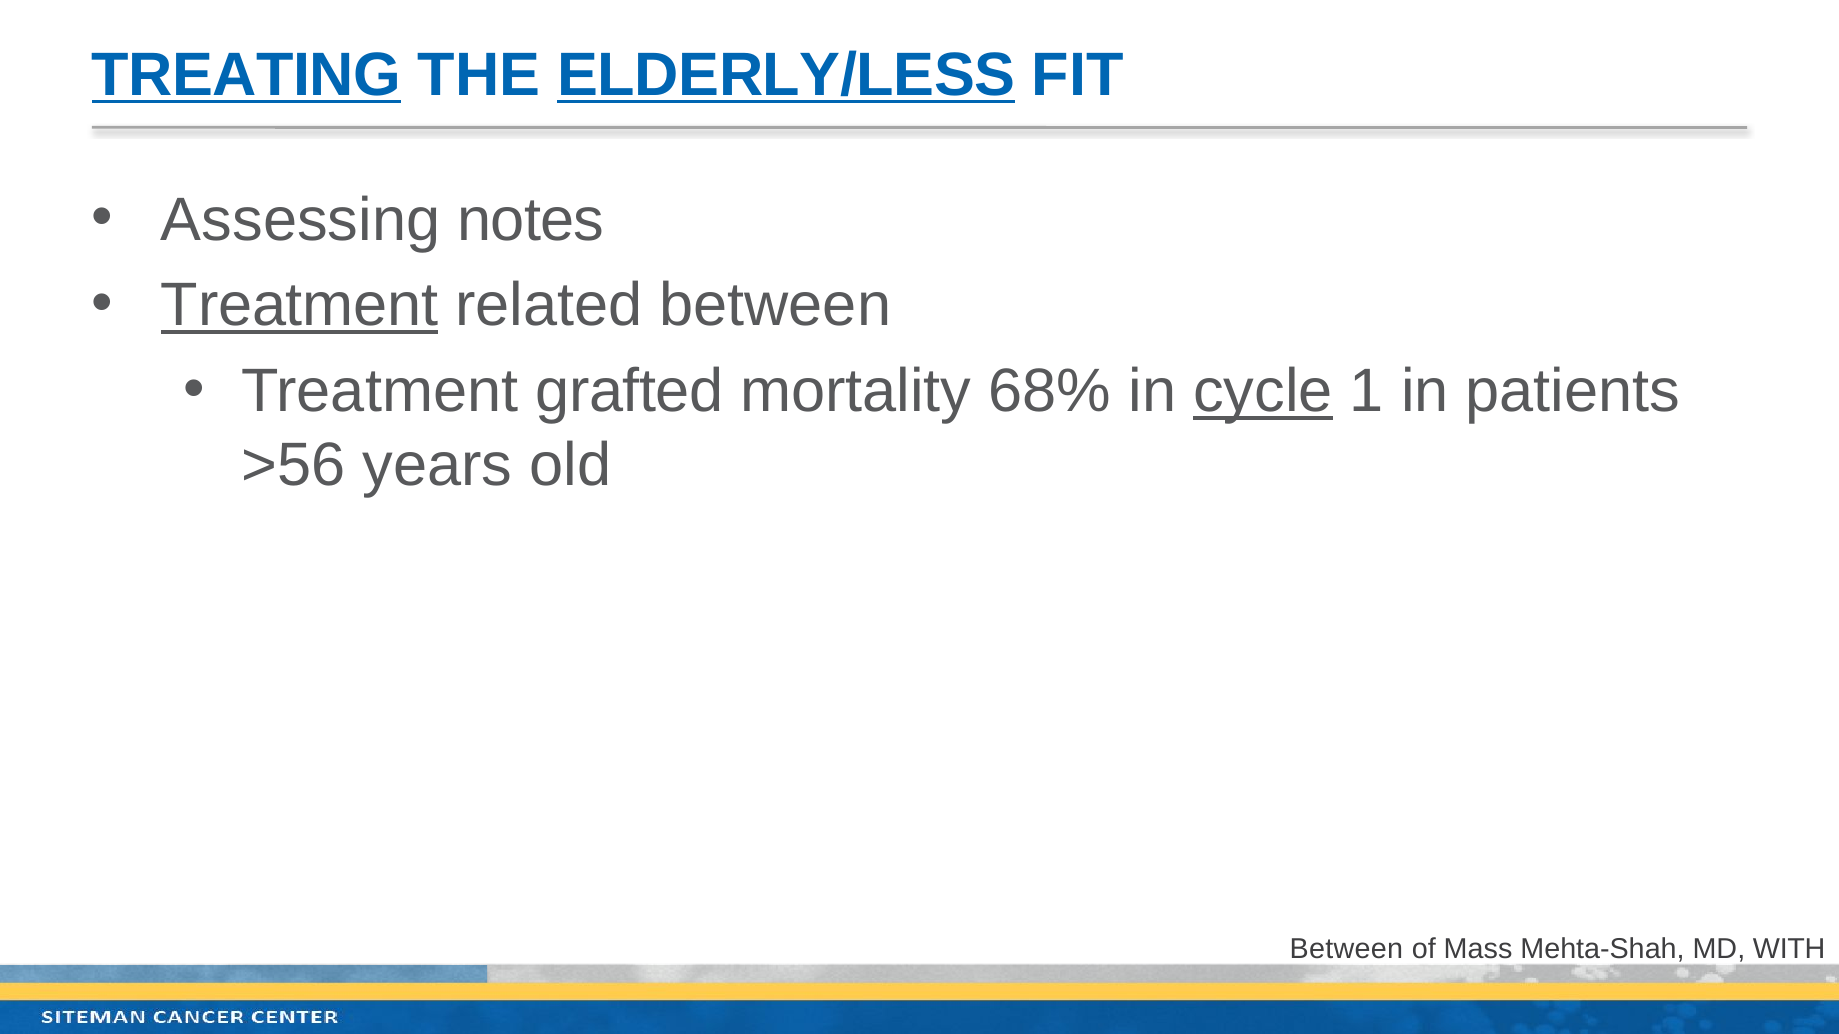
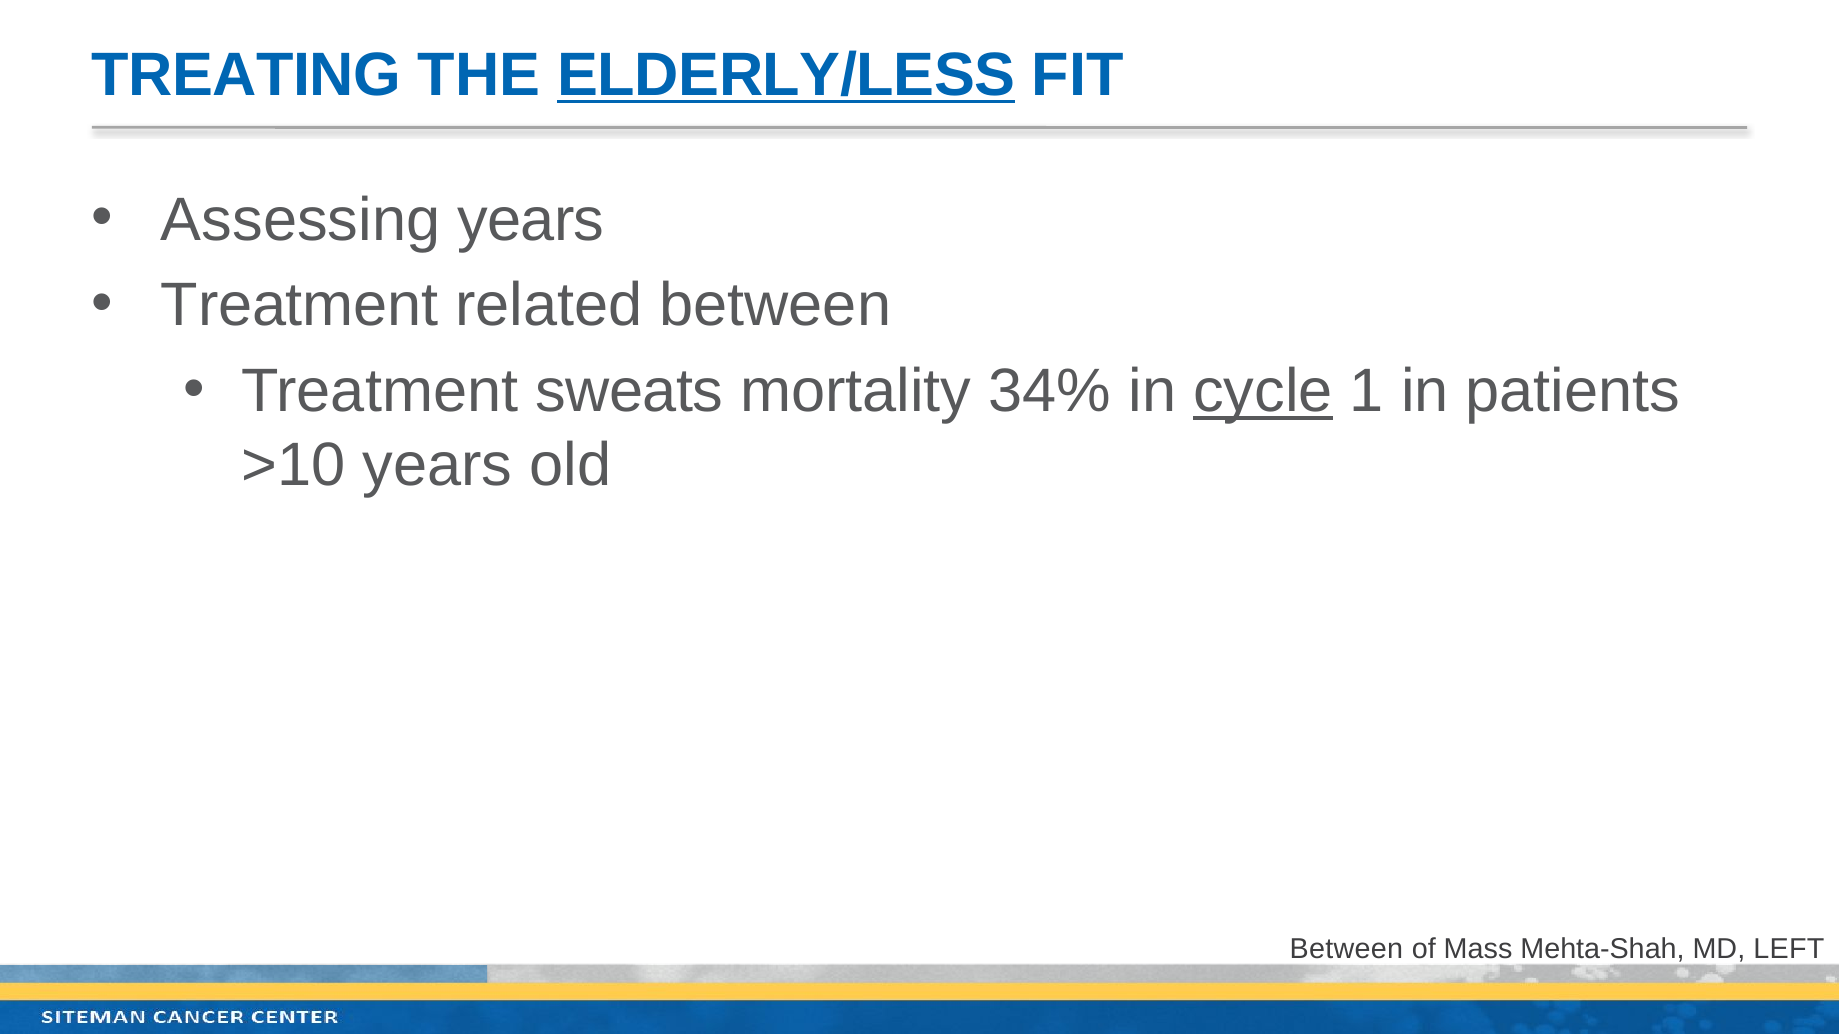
TREATING underline: present -> none
Assessing notes: notes -> years
Treatment at (300, 306) underline: present -> none
grafted: grafted -> sweats
68%: 68% -> 34%
>56: >56 -> >10
WITH: WITH -> LEFT
